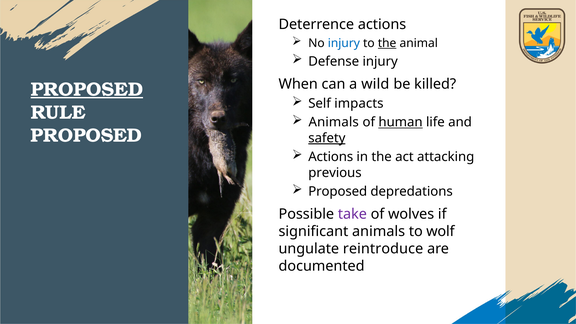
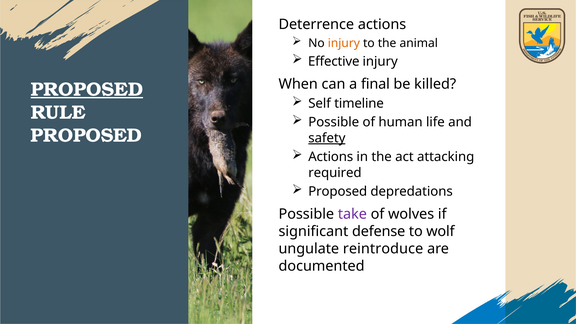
injury at (344, 43) colour: blue -> orange
the at (387, 43) underline: present -> none
Defense: Defense -> Effective
wild: wild -> final
impacts: impacts -> timeline
Animals at (334, 122): Animals -> Possible
human underline: present -> none
previous: previous -> required
significant animals: animals -> defense
